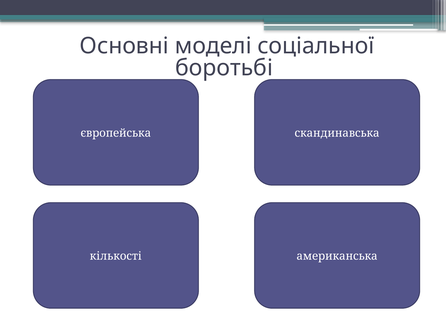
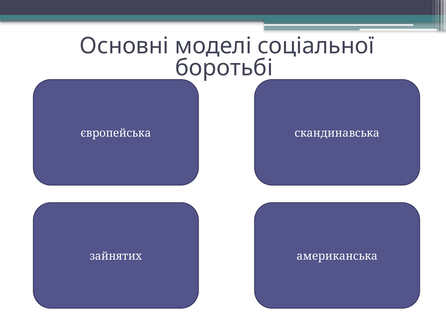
кількості: кількості -> зайнятих
